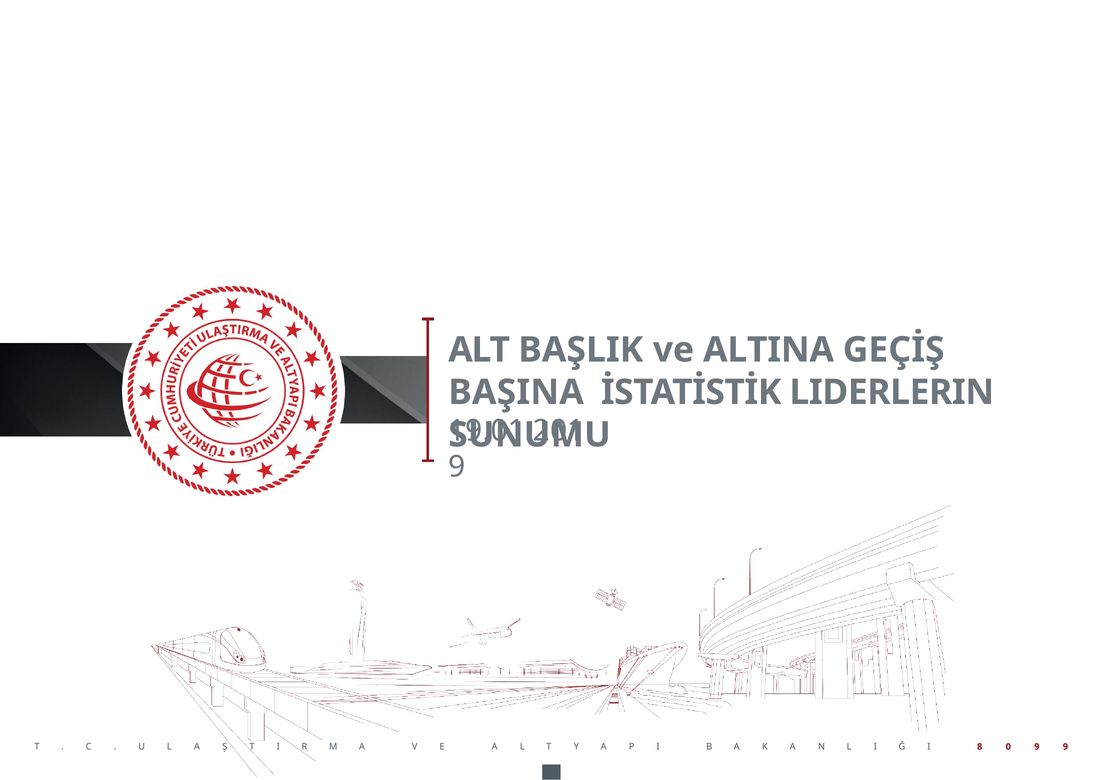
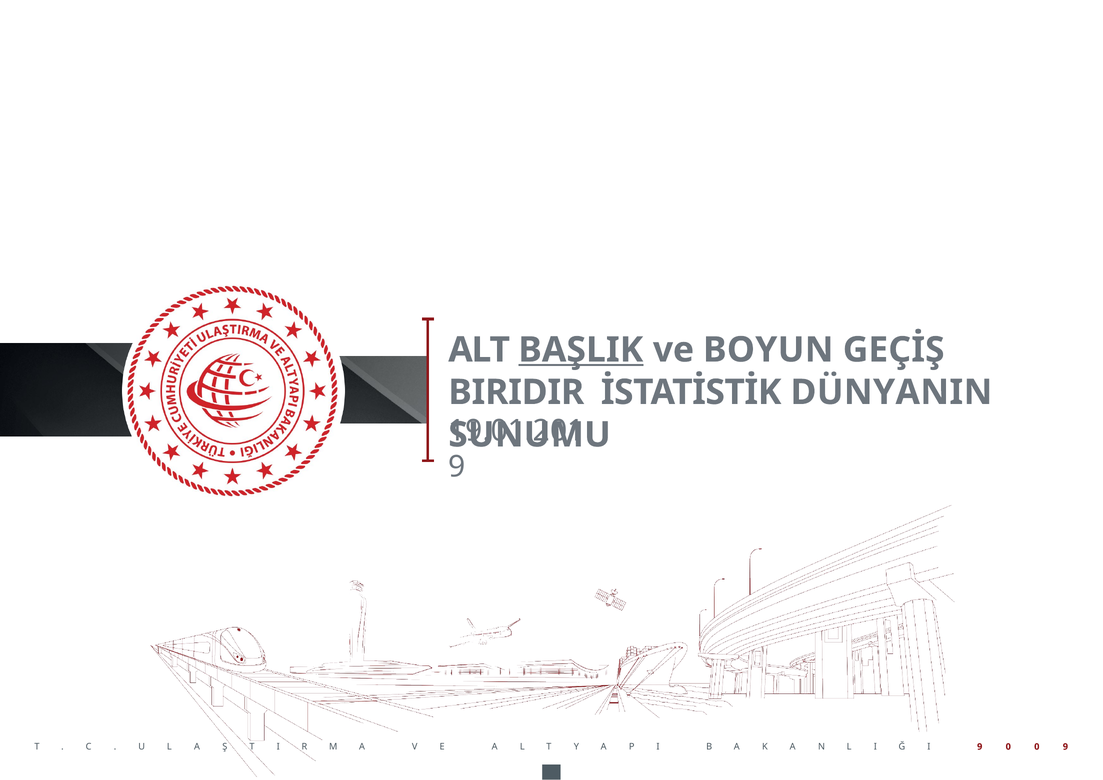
BAŞLIK underline: none -> present
ALTINA: ALTINA -> BOYUN
BAŞINA: BAŞINA -> BIRIDIR
LIDERLERIN: LIDERLERIN -> DÜNYANIN
I 8: 8 -> 9
0 9: 9 -> 0
